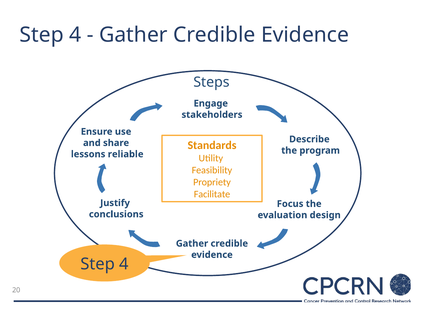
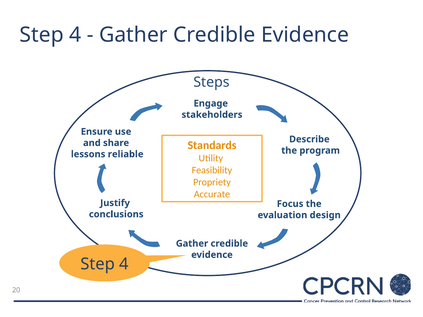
Facilitate: Facilitate -> Accurate
